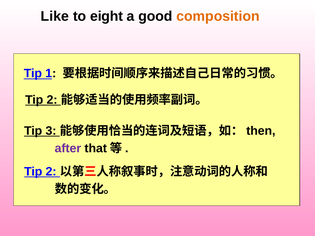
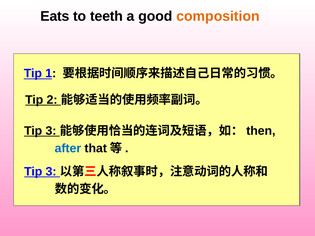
Like: Like -> Eats
eight: eight -> teeth
after colour: purple -> blue
2 at (51, 172): 2 -> 3
